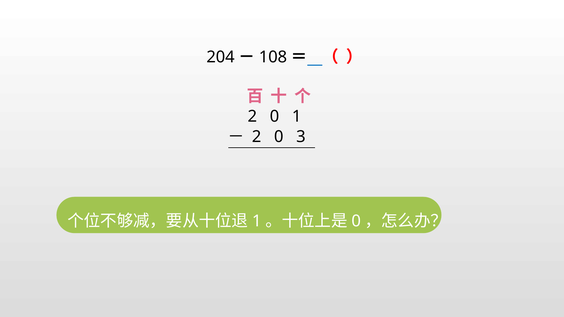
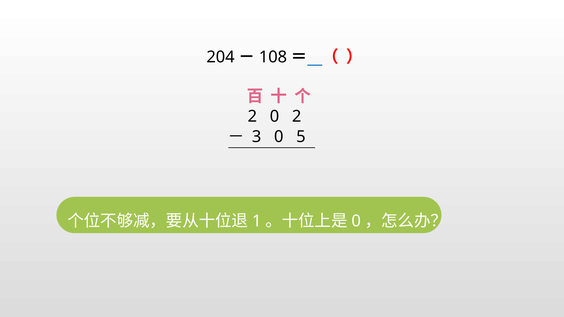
0 1: 1 -> 2
2 at (257, 137): 2 -> 3
3: 3 -> 5
